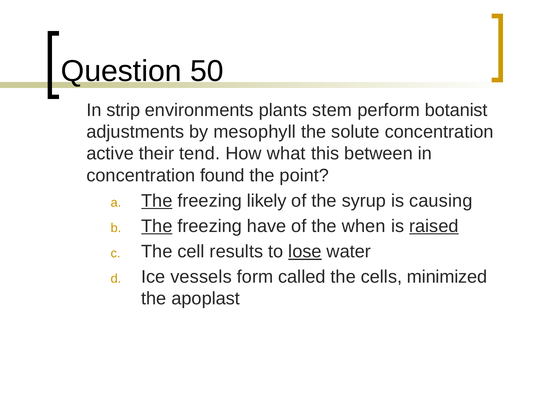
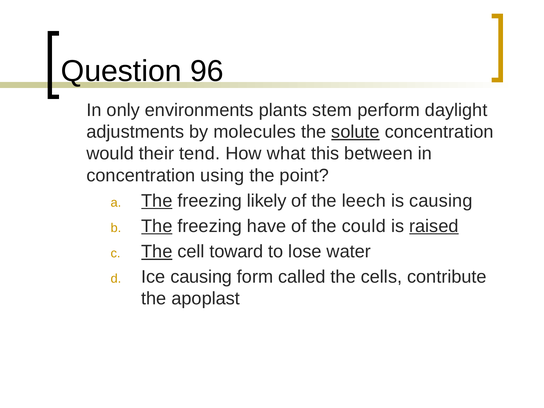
50: 50 -> 96
strip: strip -> only
botanist: botanist -> daylight
mesophyll: mesophyll -> molecules
solute underline: none -> present
active: active -> would
found: found -> using
syrup: syrup -> leech
when: when -> could
The at (157, 251) underline: none -> present
results: results -> toward
lose underline: present -> none
Ice vessels: vessels -> causing
minimized: minimized -> contribute
